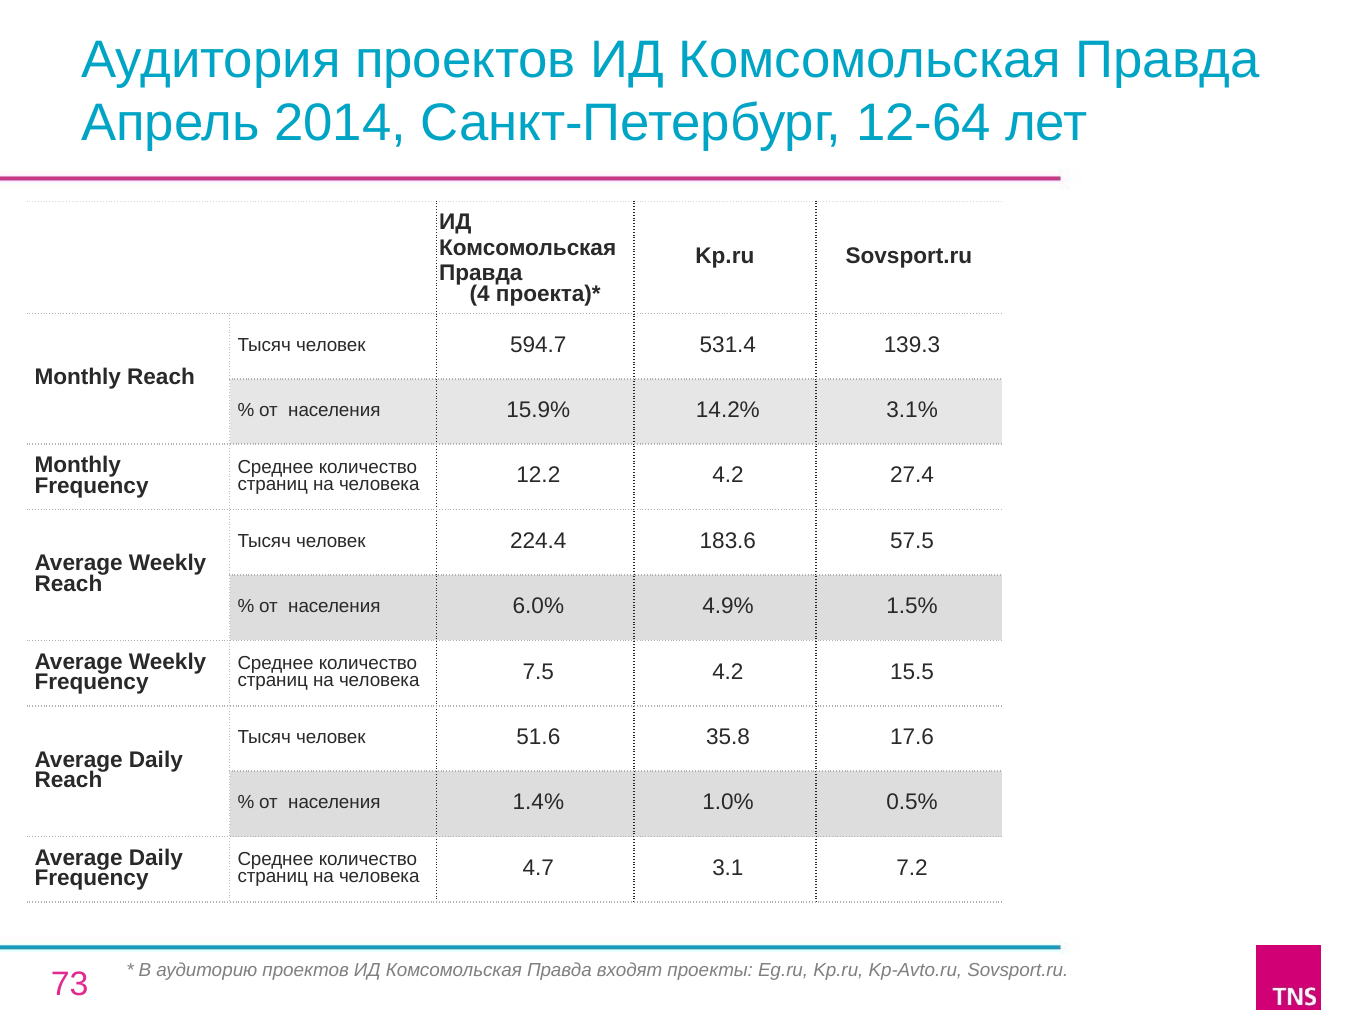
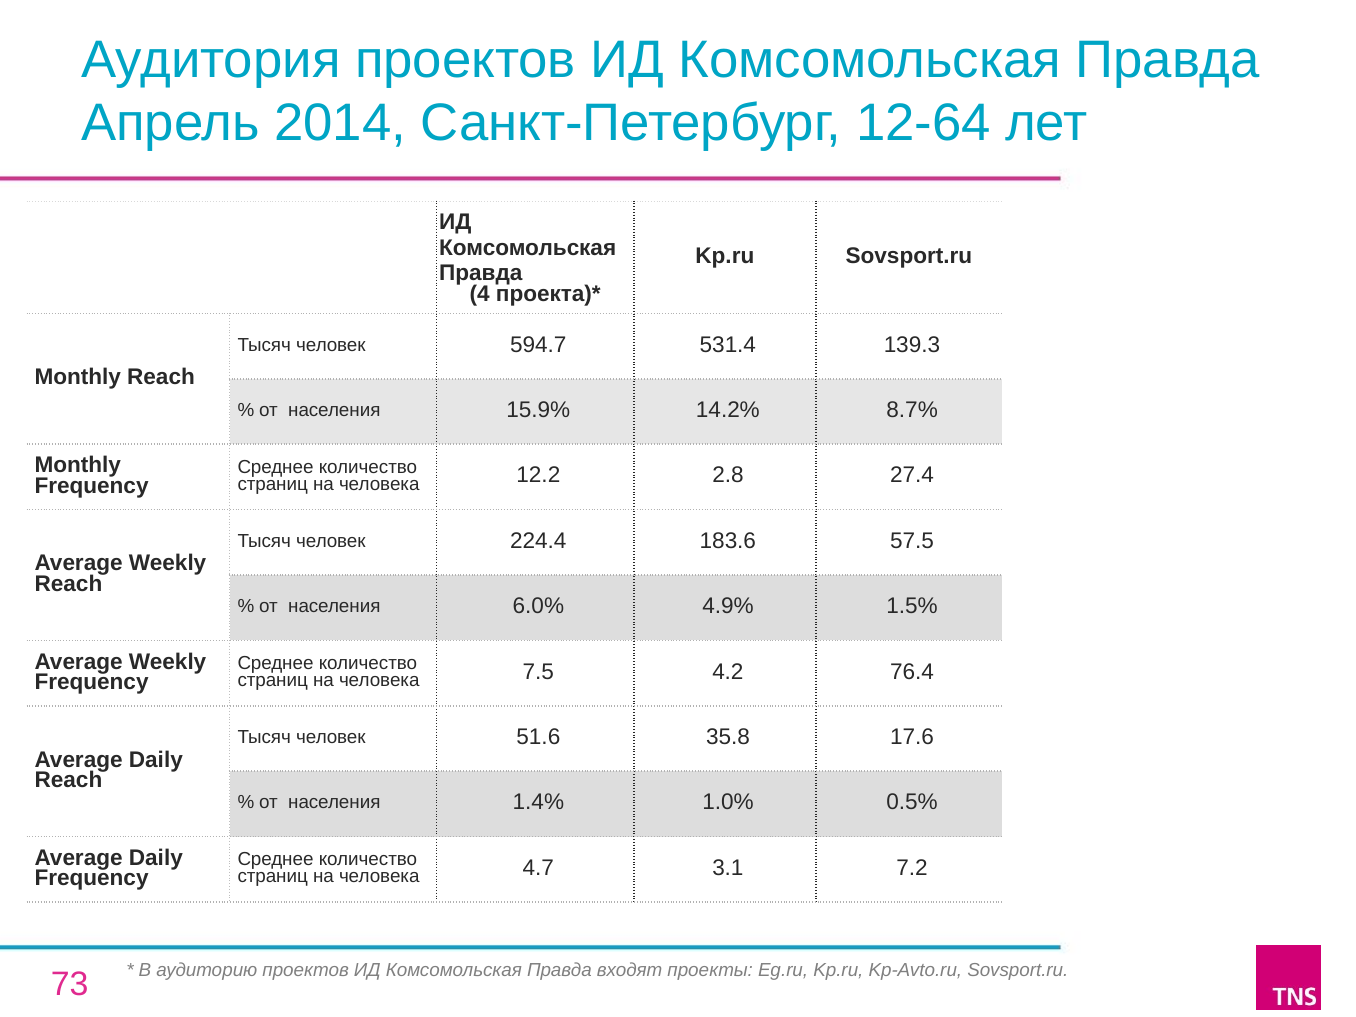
3.1%: 3.1% -> 8.7%
12.2 4.2: 4.2 -> 2.8
15.5: 15.5 -> 76.4
